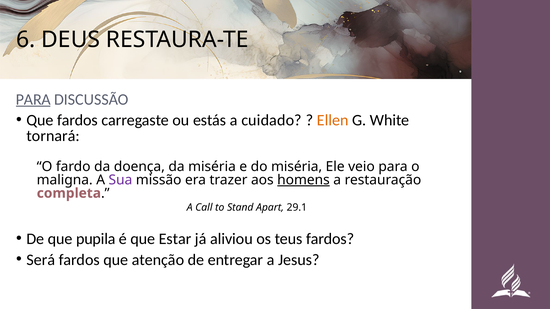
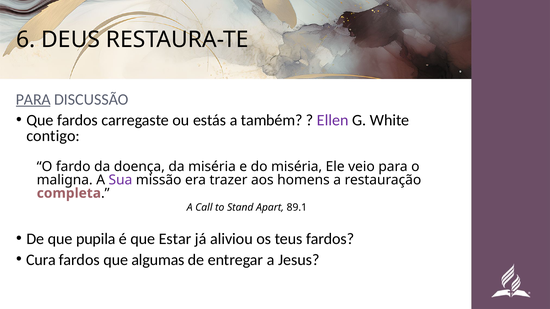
cuidado: cuidado -> também
Ellen colour: orange -> purple
tornará: tornará -> contigo
homens underline: present -> none
29.1: 29.1 -> 89.1
Será: Será -> Cura
atenção: atenção -> algumas
